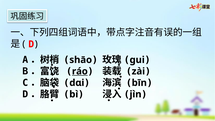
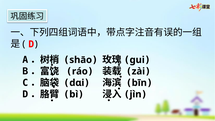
ráo underline: present -> none
